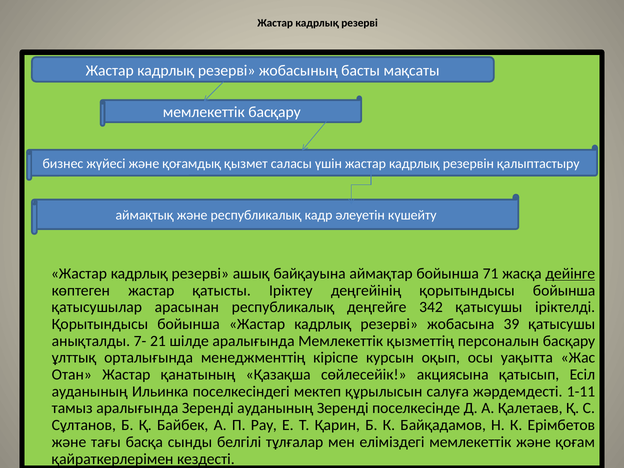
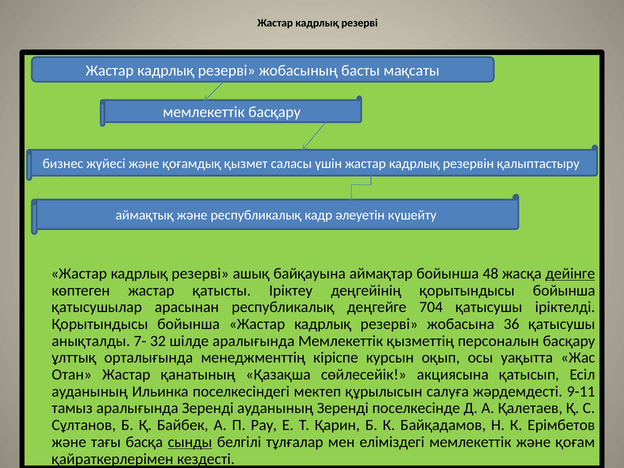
71: 71 -> 48
342: 342 -> 704
39: 39 -> 36
21: 21 -> 32
1-11: 1-11 -> 9-11
сынды underline: none -> present
